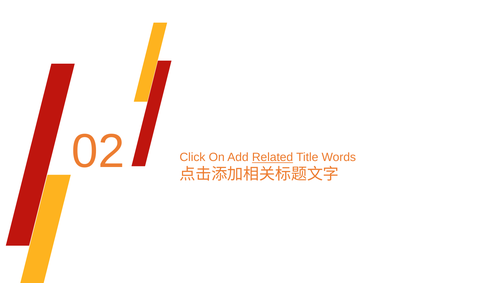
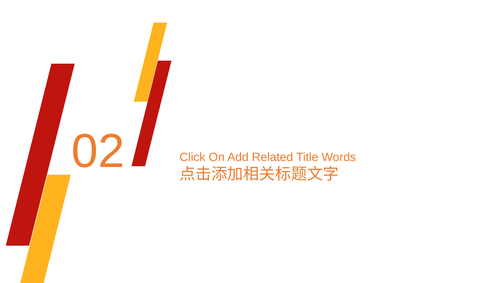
Related underline: present -> none
